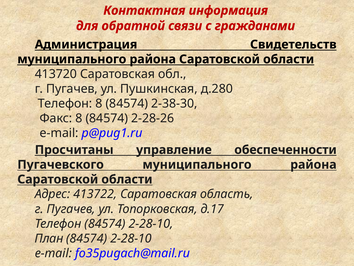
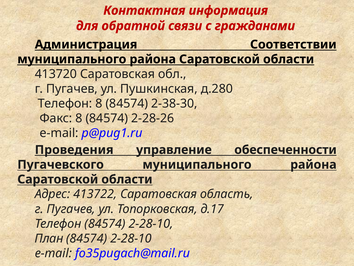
Свидетельств: Свидетельств -> Соответствии
Просчитаны: Просчитаны -> Проведения
